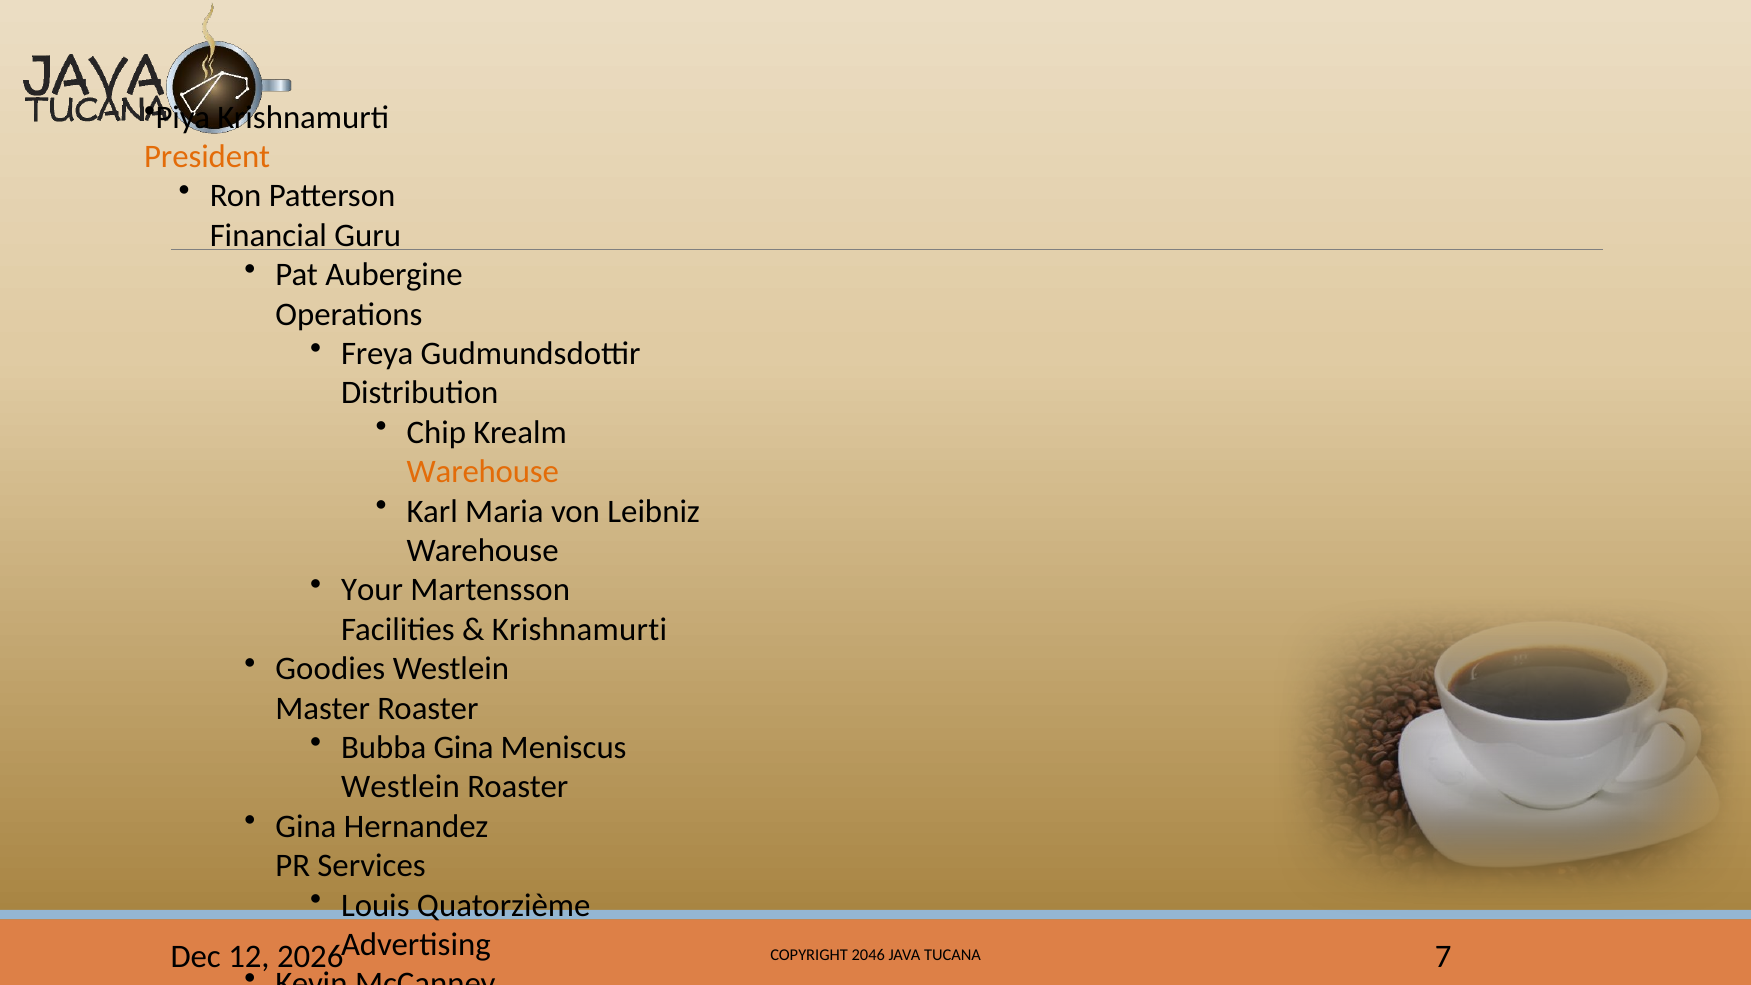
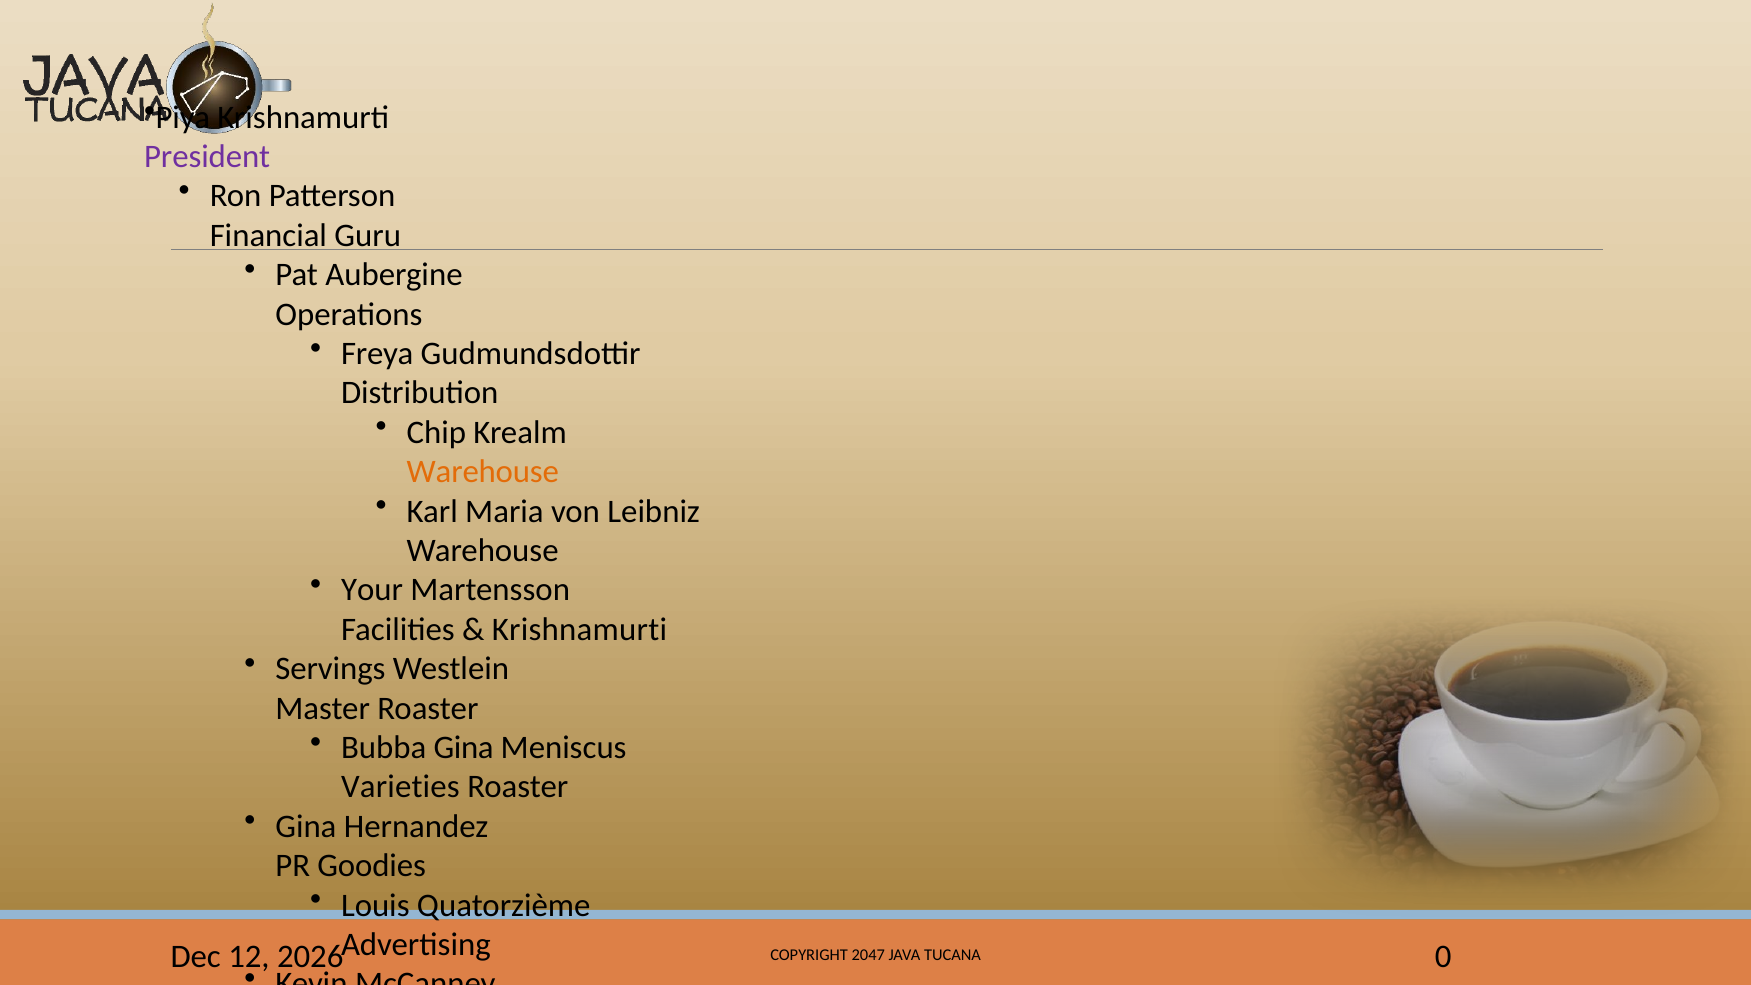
President colour: orange -> purple
Goodies: Goodies -> Servings
Westlein at (400, 787): Westlein -> Varieties
Services: Services -> Goodies
2046: 2046 -> 2047
7: 7 -> 0
